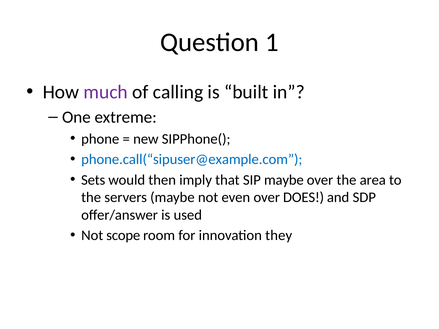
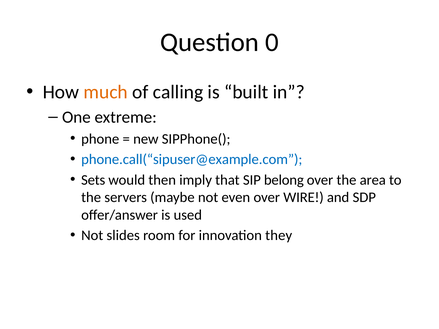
1: 1 -> 0
much colour: purple -> orange
SIP maybe: maybe -> belong
DOES: DOES -> WIRE
scope: scope -> slides
